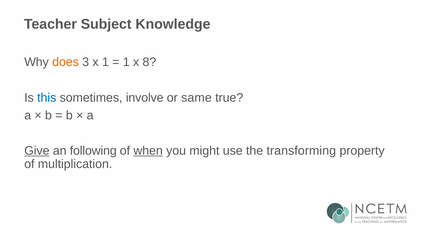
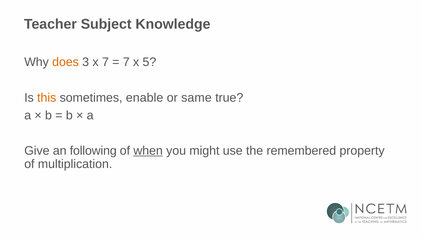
x 1: 1 -> 7
1 at (126, 62): 1 -> 7
8: 8 -> 5
this colour: blue -> orange
involve: involve -> enable
Give underline: present -> none
transforming: transforming -> remembered
